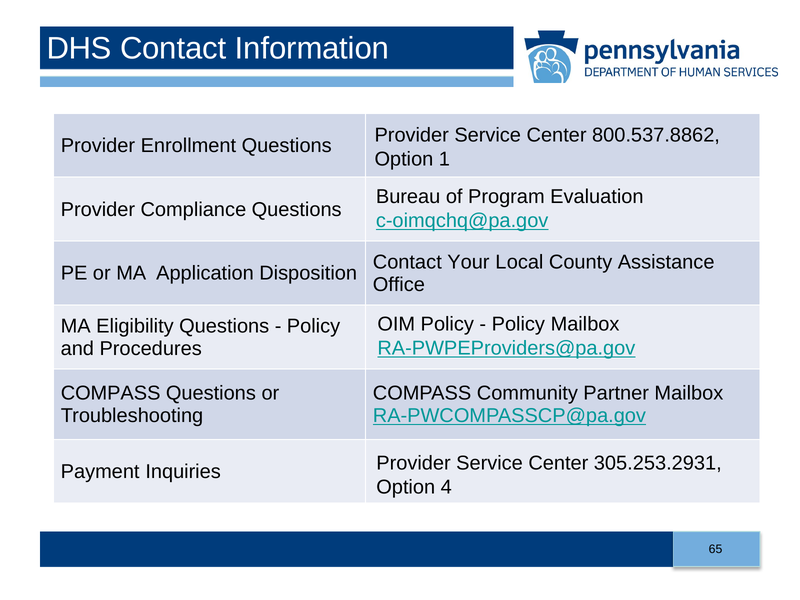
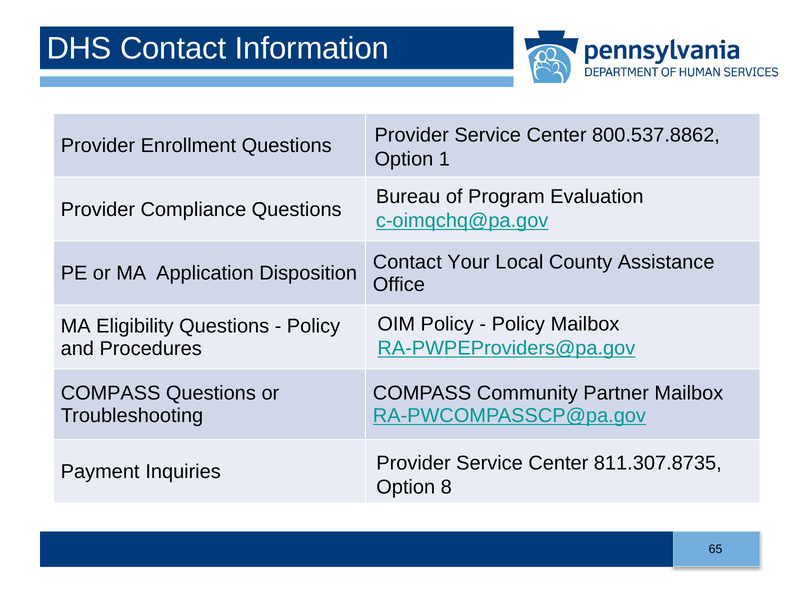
305.253.2931: 305.253.2931 -> 811.307.8735
4: 4 -> 8
